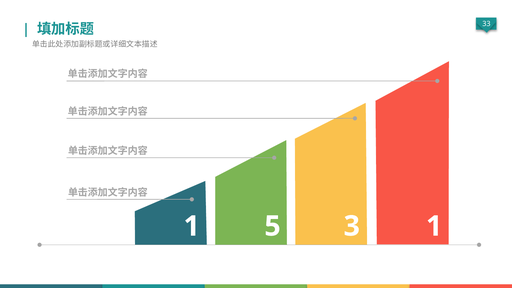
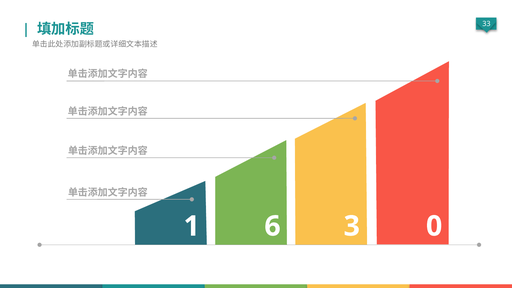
5: 5 -> 6
3 1: 1 -> 0
